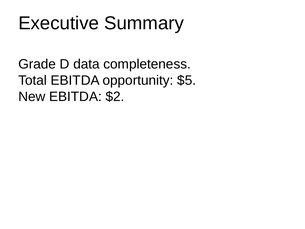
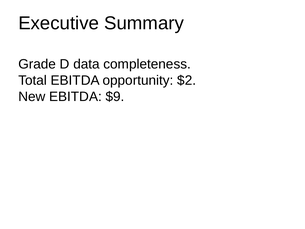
$5: $5 -> $2
$2: $2 -> $9
